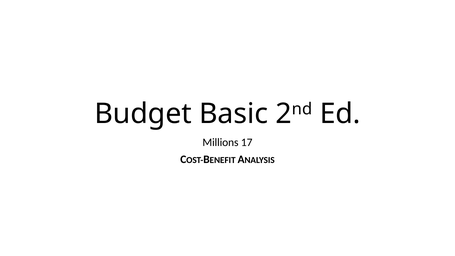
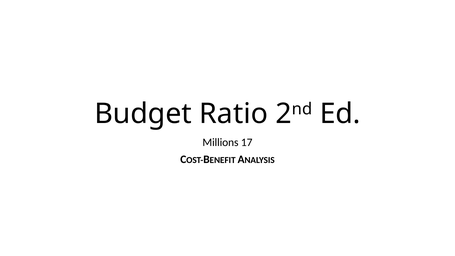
Basic: Basic -> Ratio
